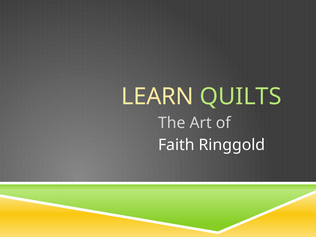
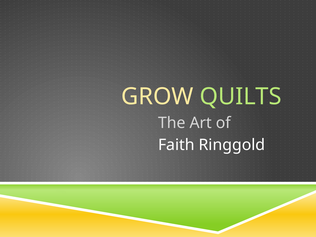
LEARN: LEARN -> GROW
